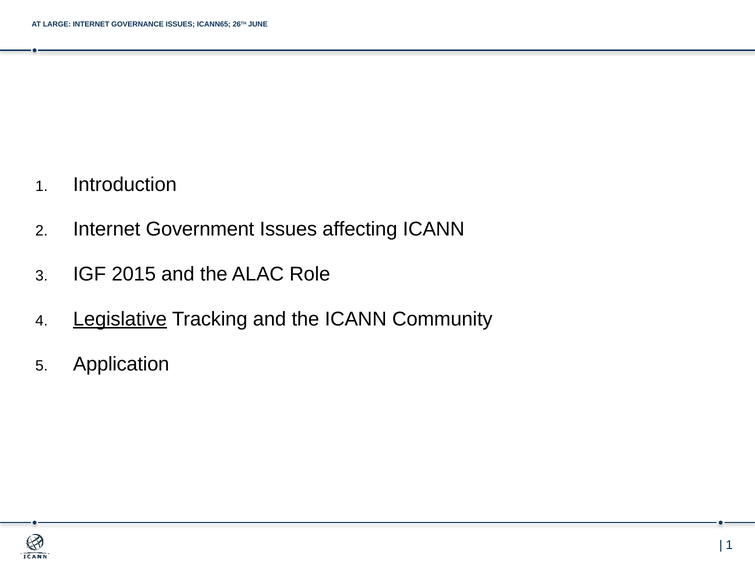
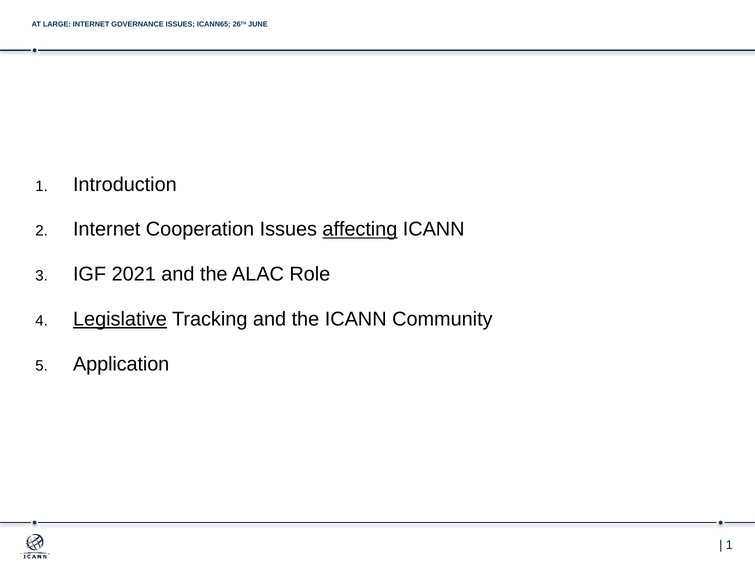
Government: Government -> Cooperation
affecting underline: none -> present
2015: 2015 -> 2021
